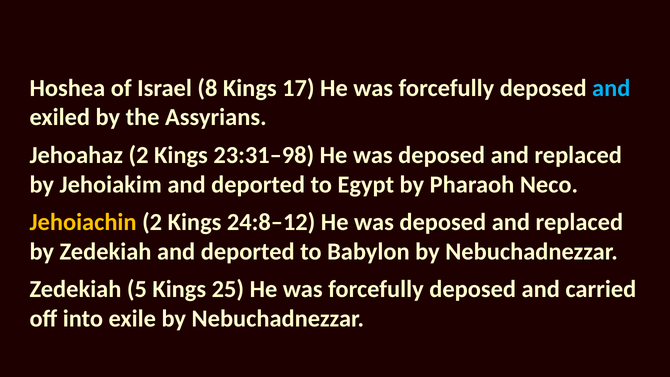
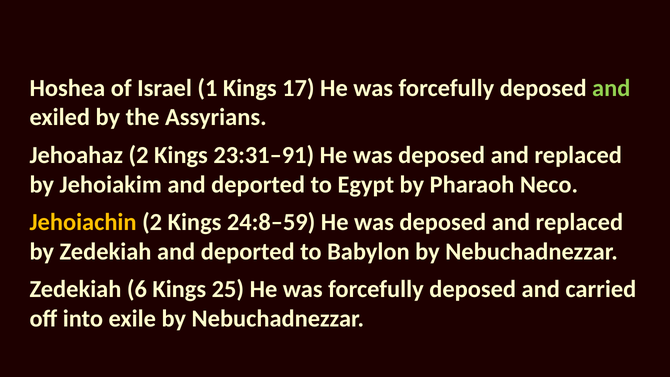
8: 8 -> 1
and at (611, 88) colour: light blue -> light green
23:31–98: 23:31–98 -> 23:31–91
24:8–12: 24:8–12 -> 24:8–59
5: 5 -> 6
